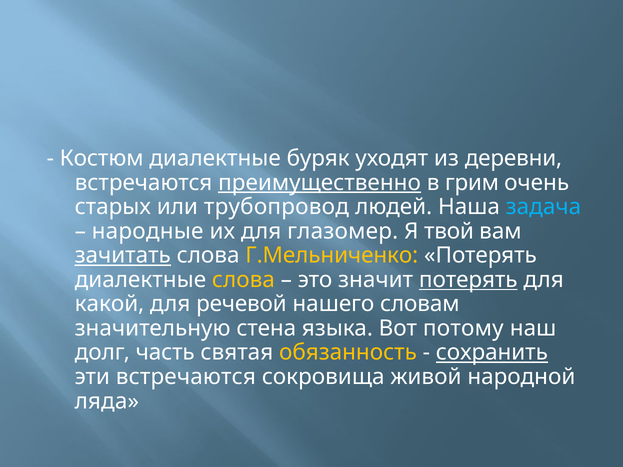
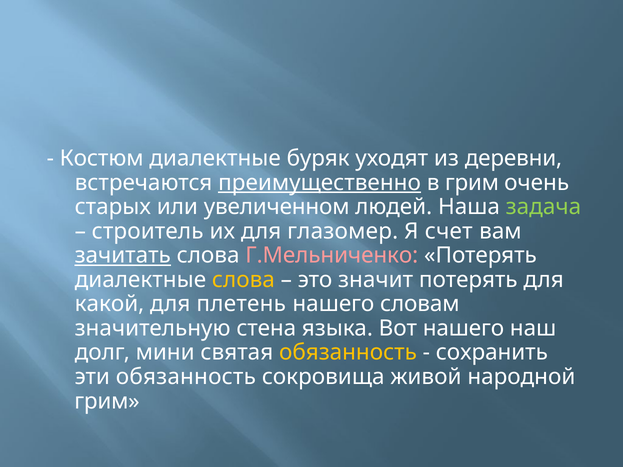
трубопровод: трубопровод -> увеличенном
задача colour: light blue -> light green
народные: народные -> строитель
твой: твой -> счет
Г.Мельниченко colour: yellow -> pink
потерять at (468, 280) underline: present -> none
речевой: речевой -> плетень
Вот потому: потому -> нашего
часть: часть -> мини
сохранить underline: present -> none
эти встречаются: встречаются -> обязанность
ляда at (107, 401): ляда -> грим
